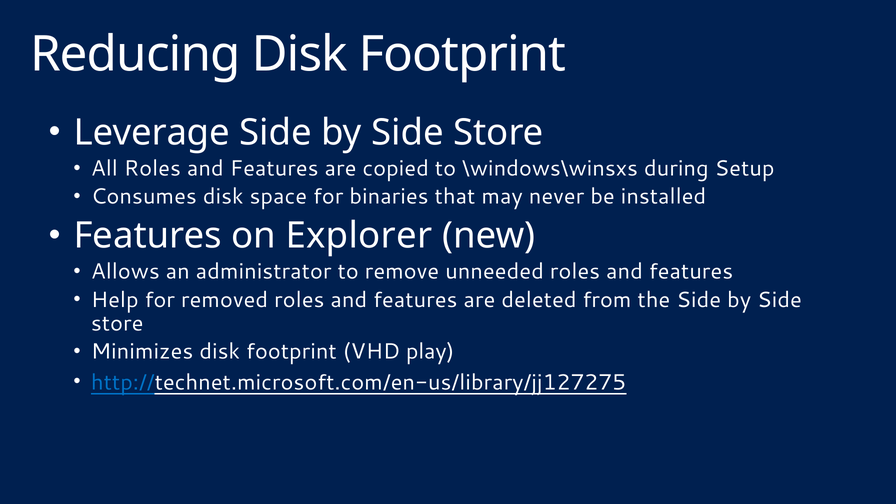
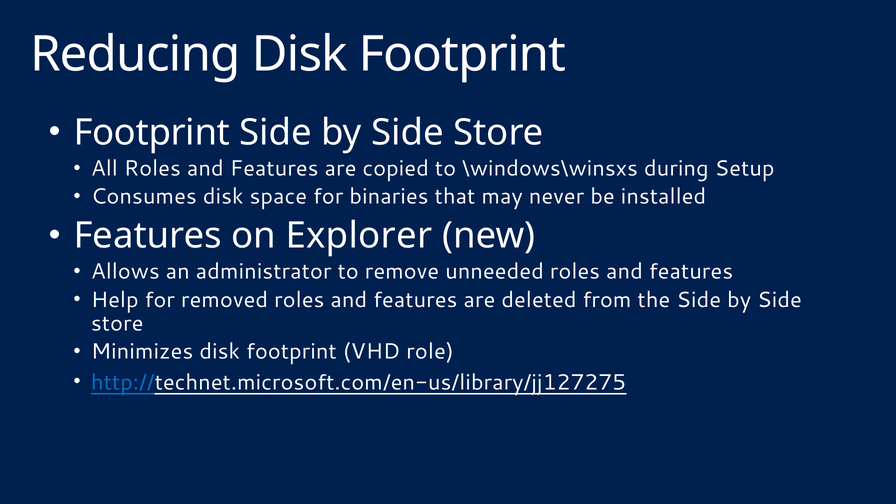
Leverage at (152, 133): Leverage -> Footprint
play: play -> role
